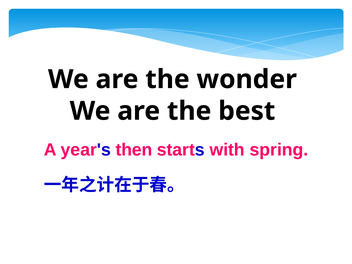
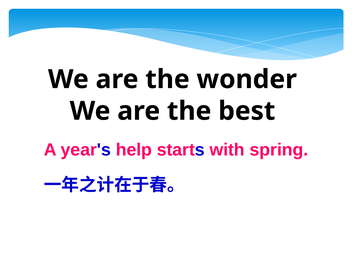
then: then -> help
